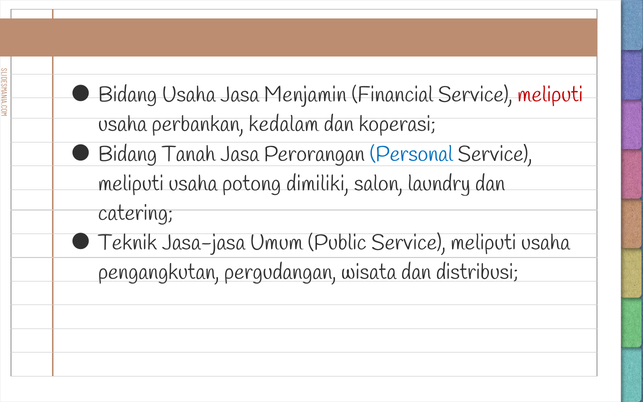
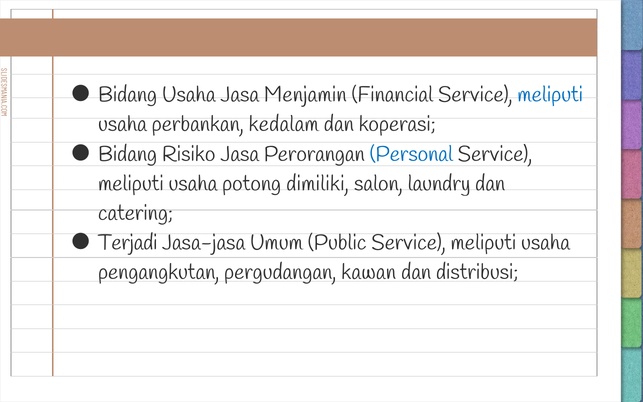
meliputi at (550, 95) colour: red -> blue
Tanah: Tanah -> Risiko
Teknik: Teknik -> Terjadi
wisata: wisata -> kawan
